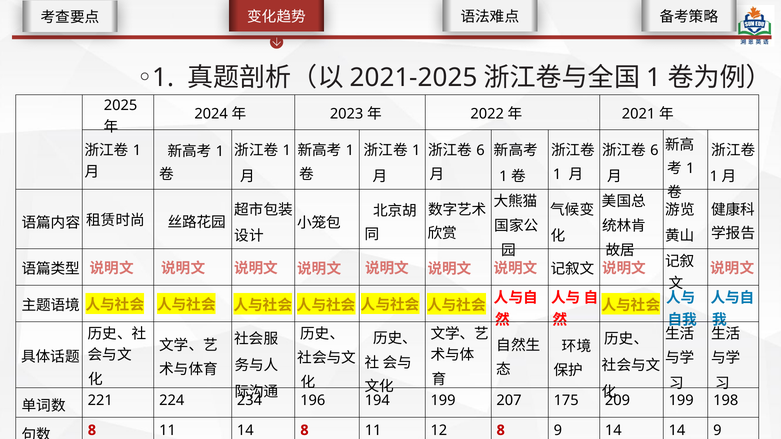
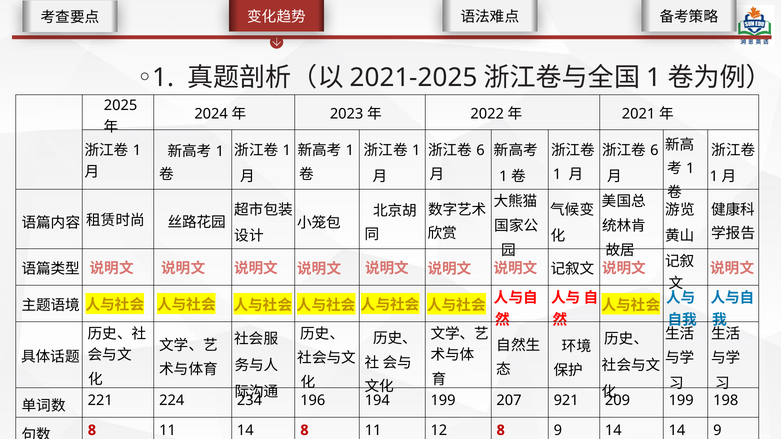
175: 175 -> 921
